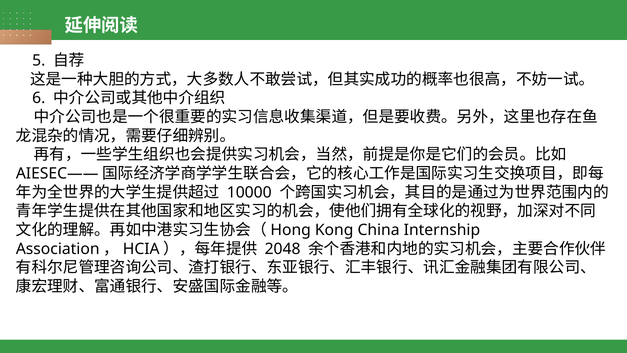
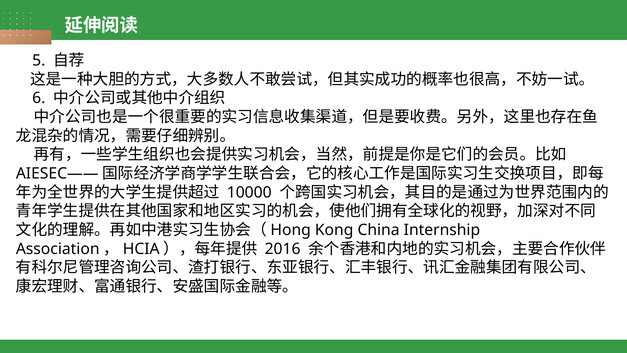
2048: 2048 -> 2016
